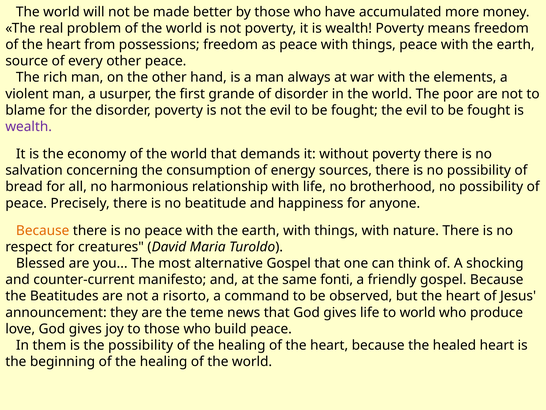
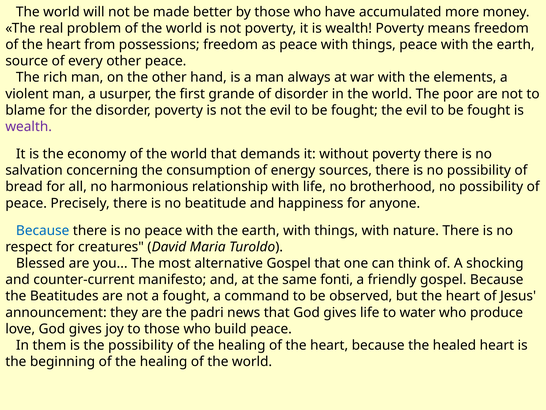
Because at (43, 230) colour: orange -> blue
a risorto: risorto -> fought
teme: teme -> padri
to world: world -> water
